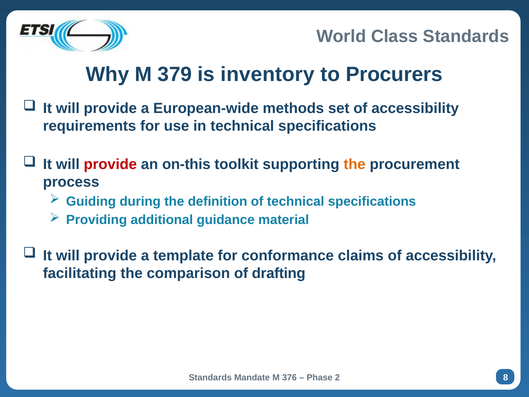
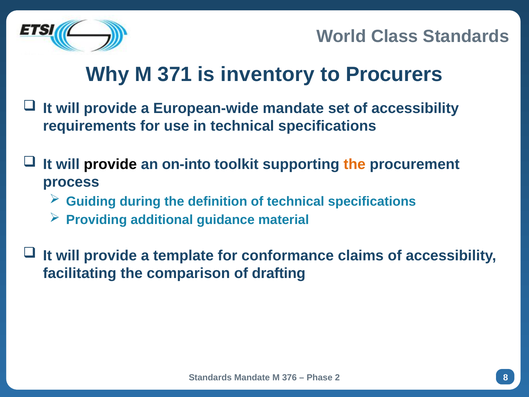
379: 379 -> 371
European-wide methods: methods -> mandate
provide at (110, 164) colour: red -> black
on-this: on-this -> on-into
